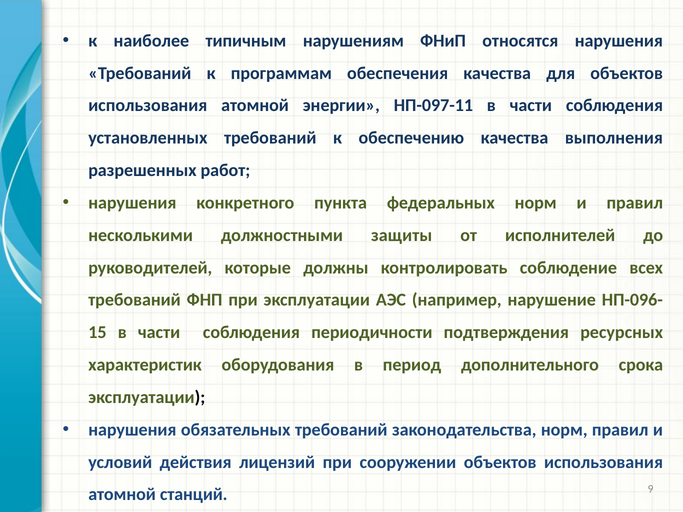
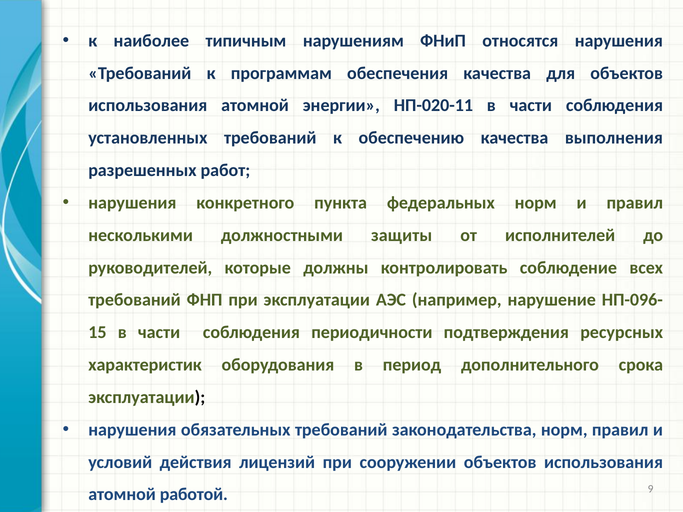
НП-097-11: НП-097-11 -> НП-020-11
станций: станций -> работой
